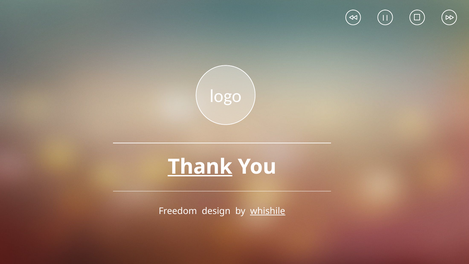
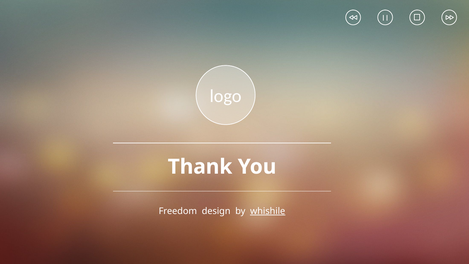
Thank underline: present -> none
